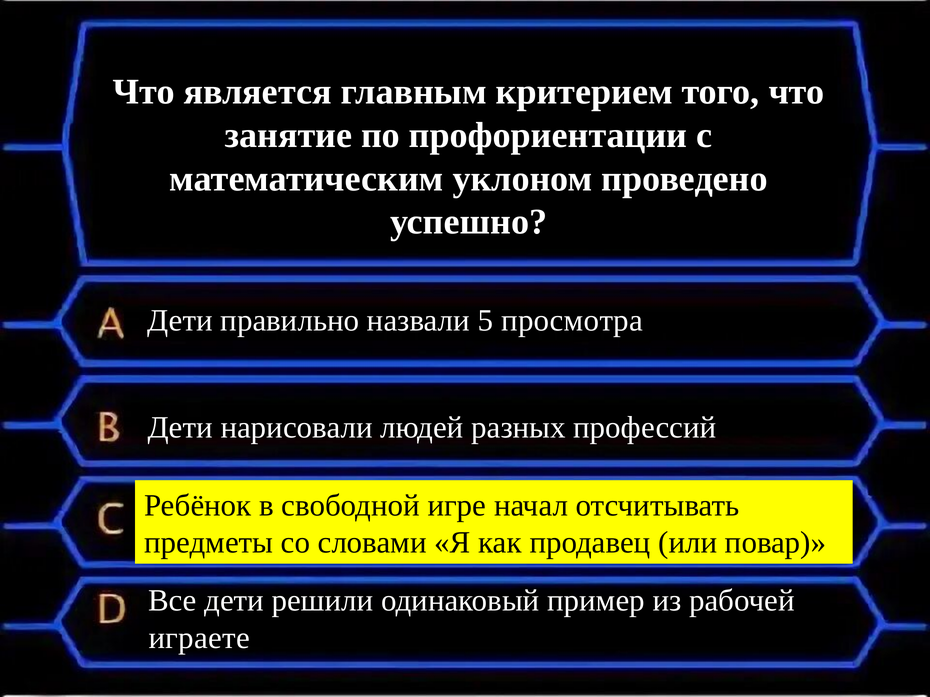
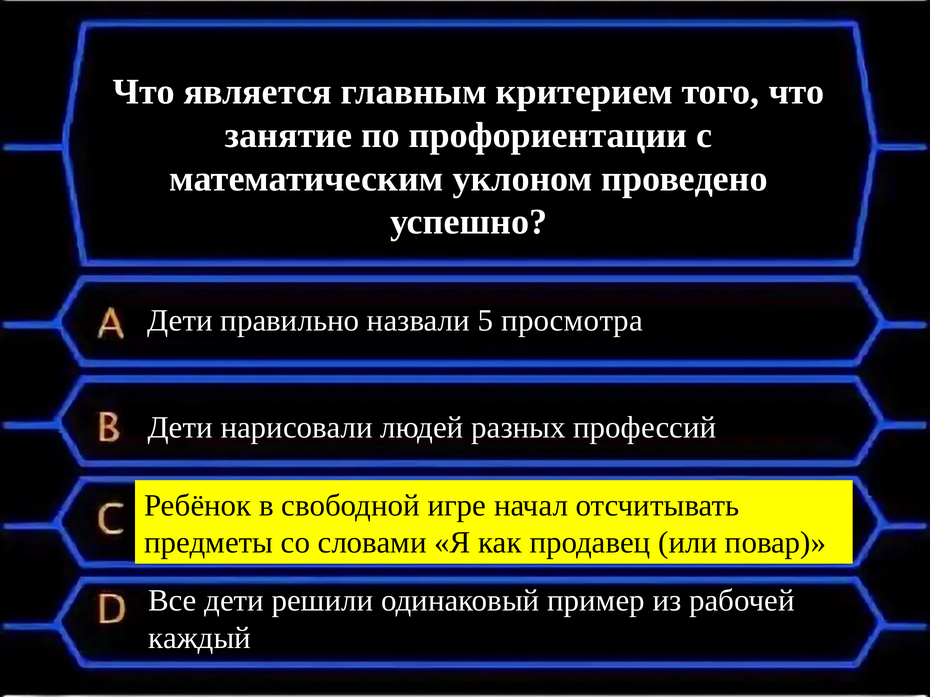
играете: играете -> каждый
